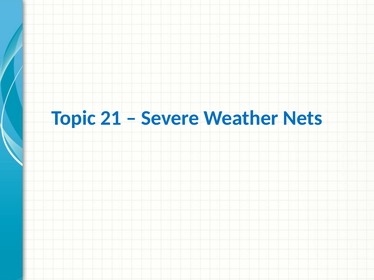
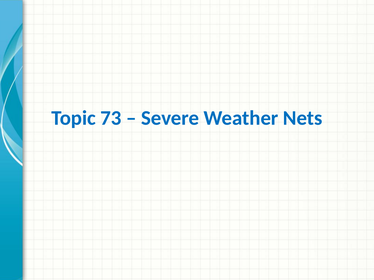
21: 21 -> 73
